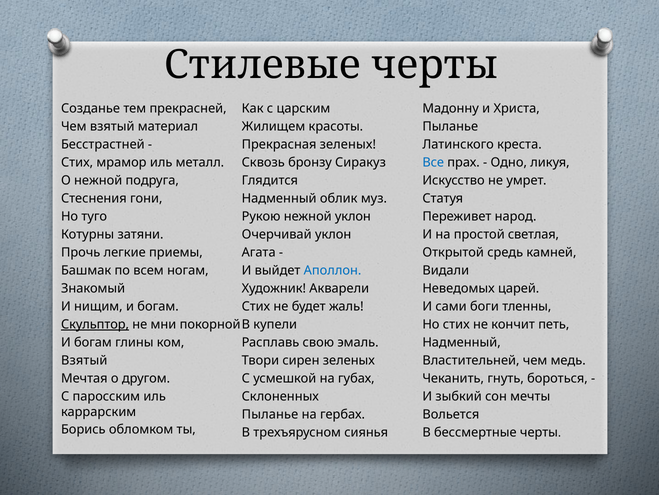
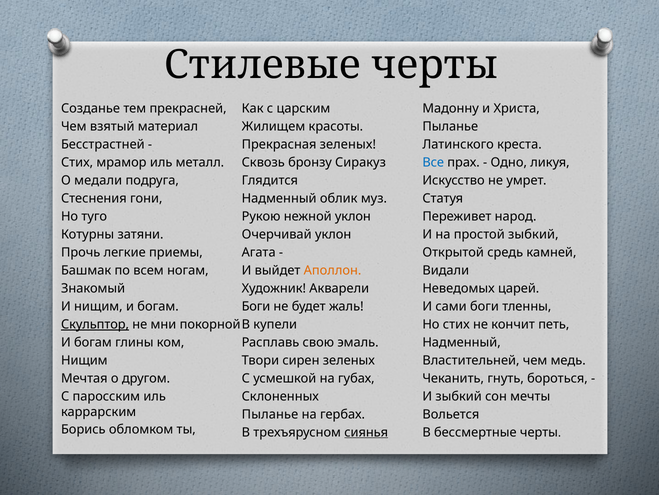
О нежной: нежной -> медали
простой светлая: светлая -> зыбкий
Аполлон colour: blue -> orange
Стих at (256, 306): Стих -> Боги
Взятый at (84, 360): Взятый -> Нищим
сиянья underline: none -> present
